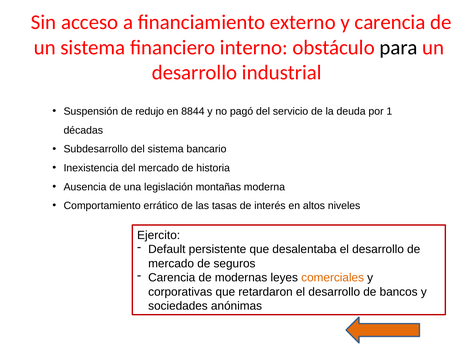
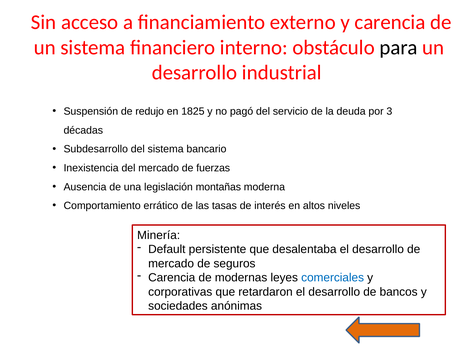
8844: 8844 -> 1825
1: 1 -> 3
historia: historia -> fuerzas
Ejercito: Ejercito -> Minería
comerciales colour: orange -> blue
